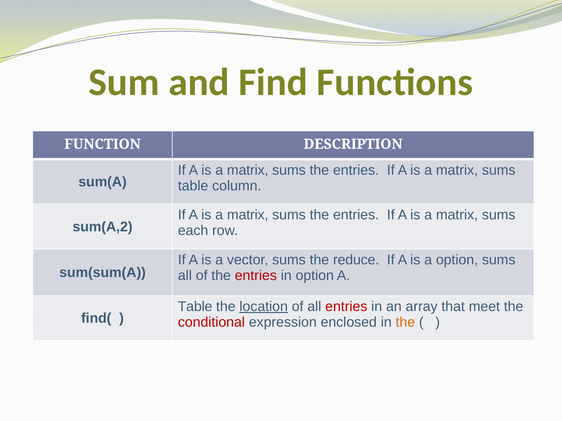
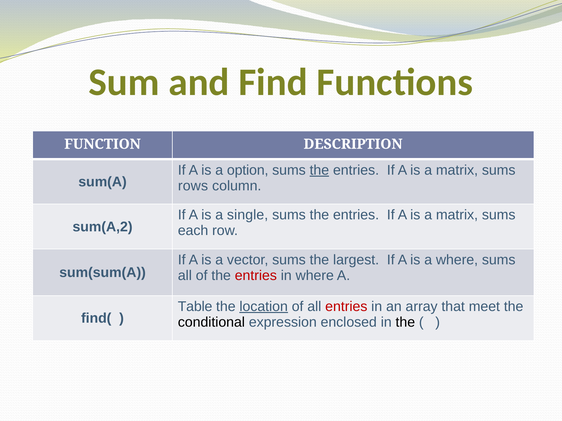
matrix at (248, 170): matrix -> option
the at (319, 170) underline: none -> present
table at (193, 186): table -> rows
matrix at (248, 215): matrix -> single
reduce: reduce -> largest
a option: option -> where
in option: option -> where
conditional colour: red -> black
the at (405, 323) colour: orange -> black
